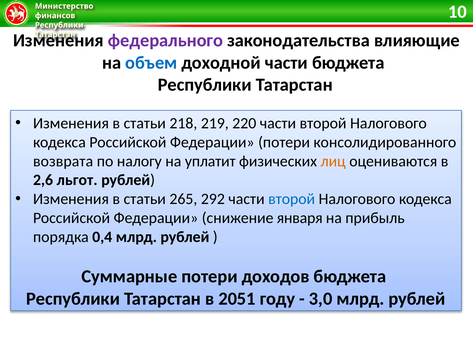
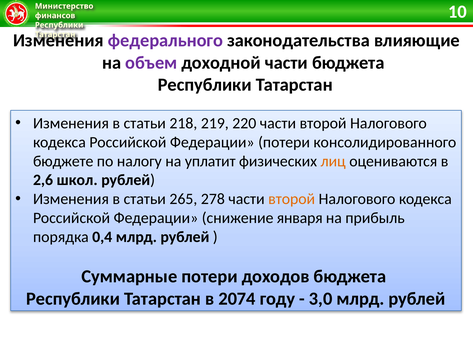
объем colour: blue -> purple
возврата: возврата -> бюджете
льгот: льгот -> школ
292: 292 -> 278
второй at (292, 199) colour: blue -> orange
2051: 2051 -> 2074
